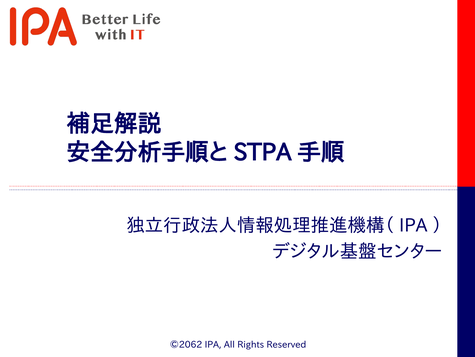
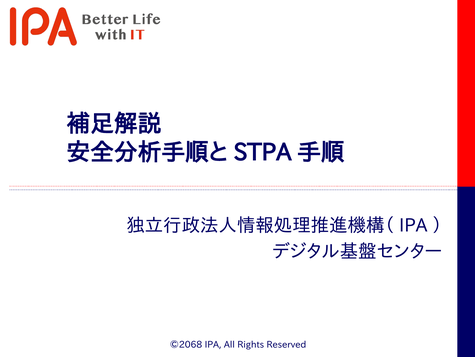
©2062: ©2062 -> ©2068
